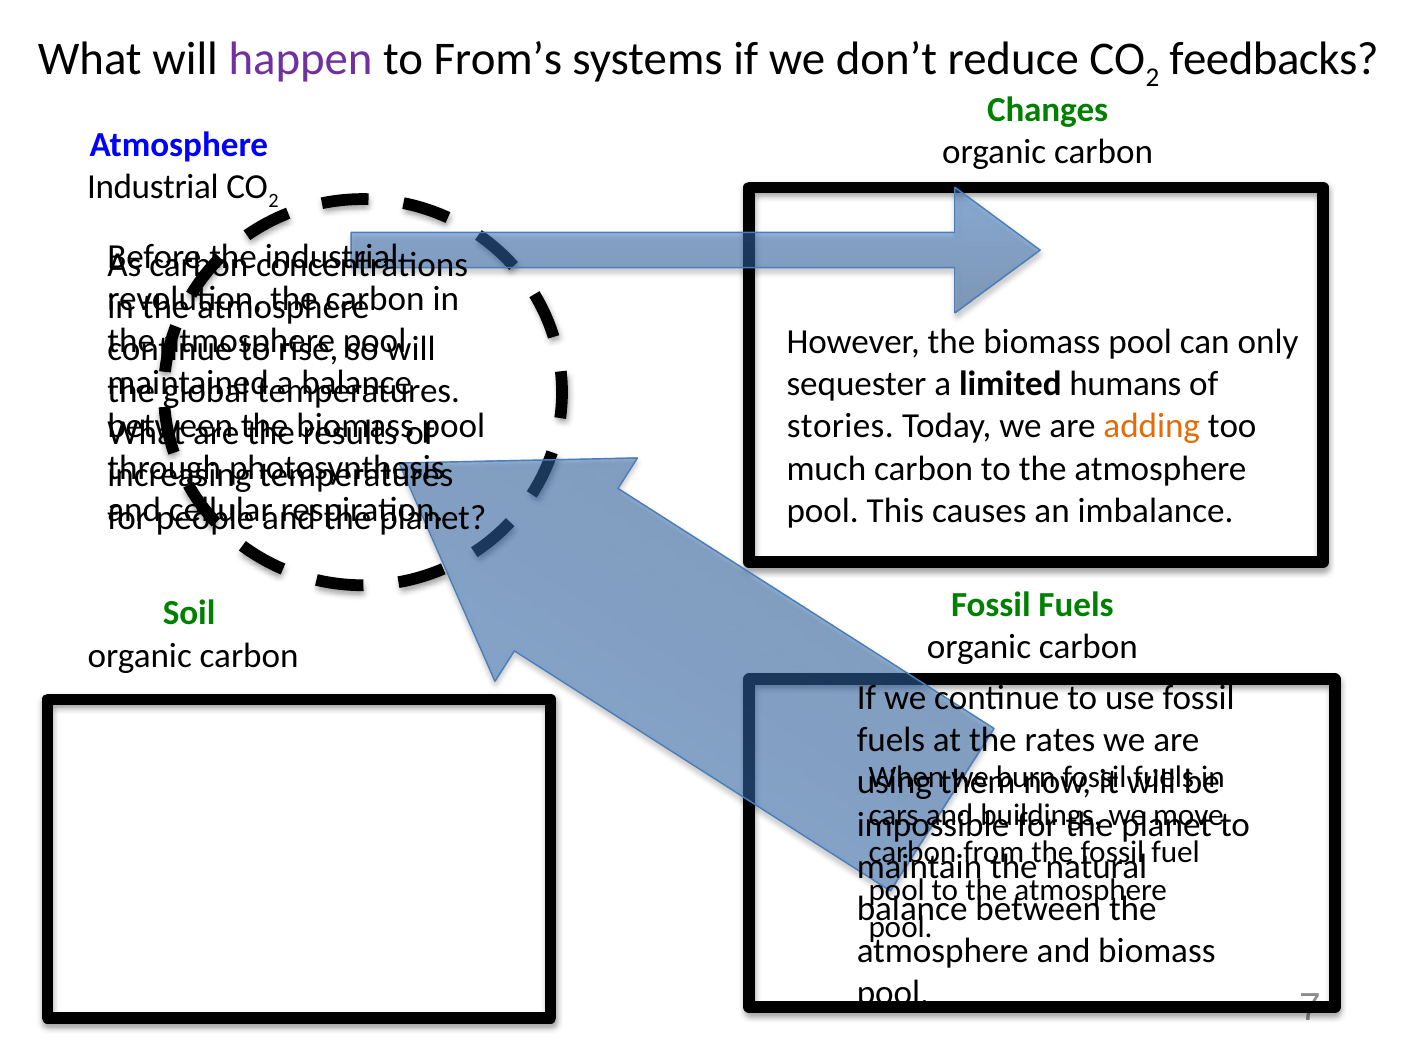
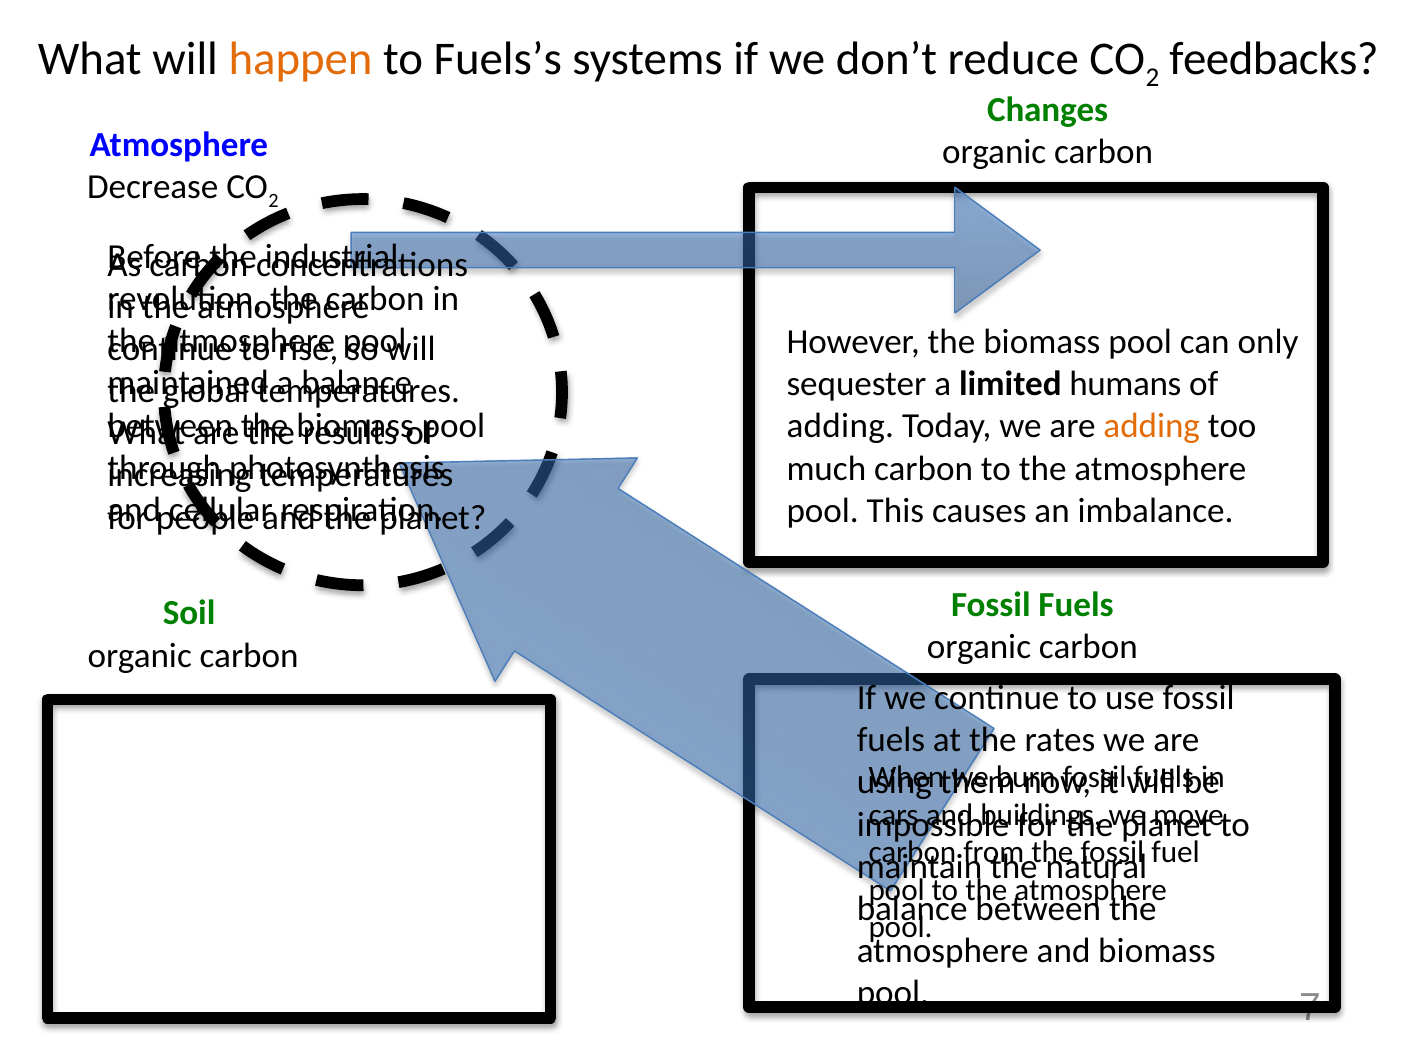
happen colour: purple -> orange
From’s: From’s -> Fuels’s
Industrial at (153, 187): Industrial -> Decrease
stories at (840, 426): stories -> adding
